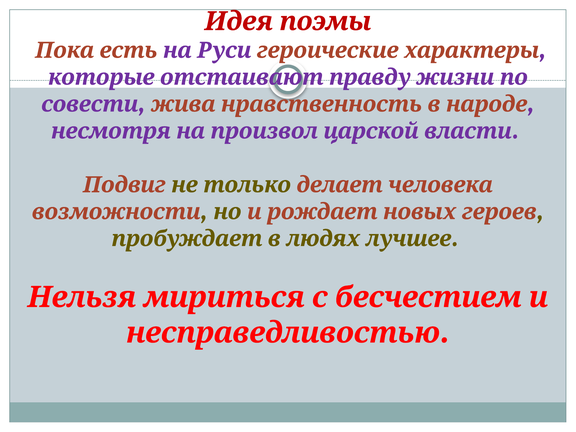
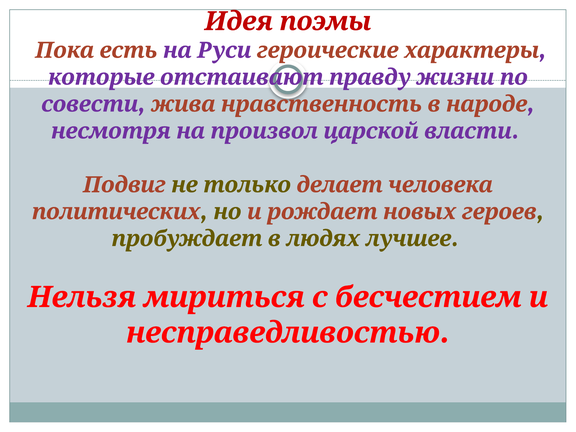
возможности: возможности -> политических
